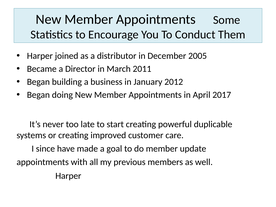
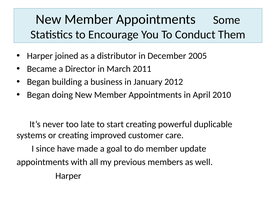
2017: 2017 -> 2010
